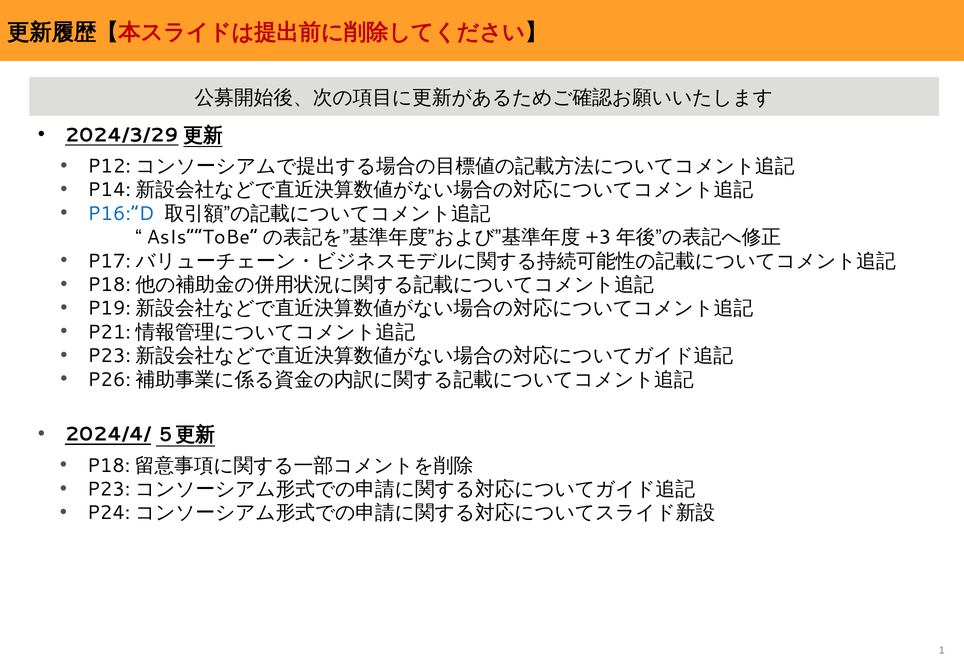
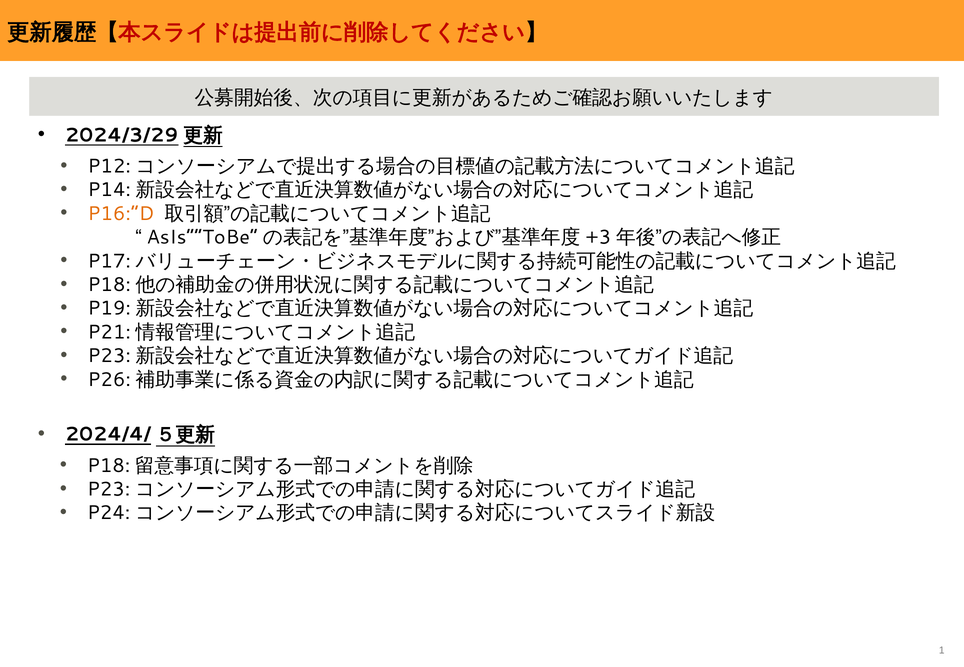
P16:”D colour: blue -> orange
